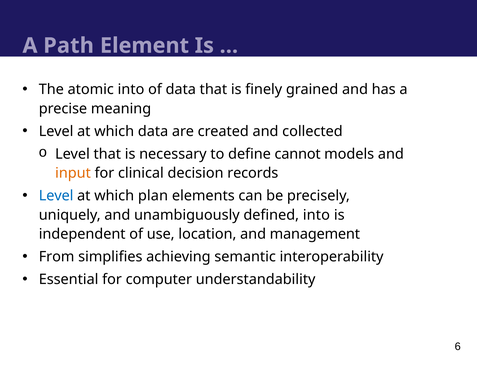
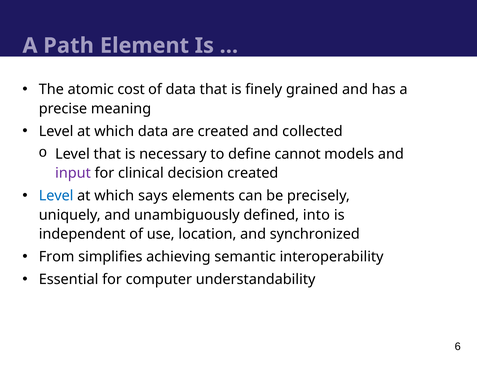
atomic into: into -> cost
input colour: orange -> purple
decision records: records -> created
plan: plan -> says
management: management -> synchronized
